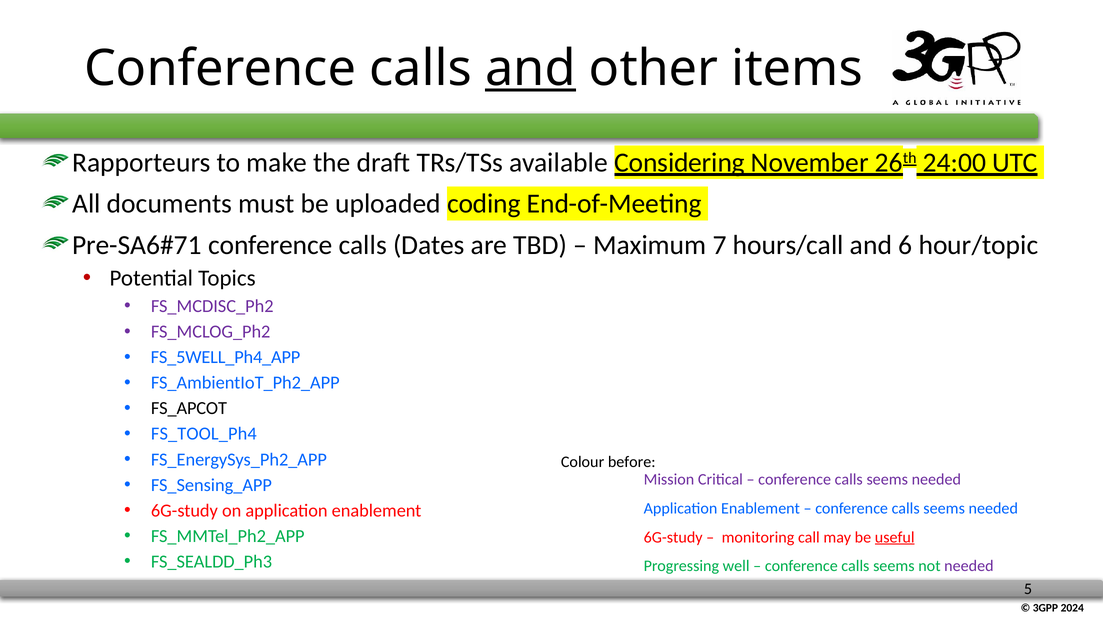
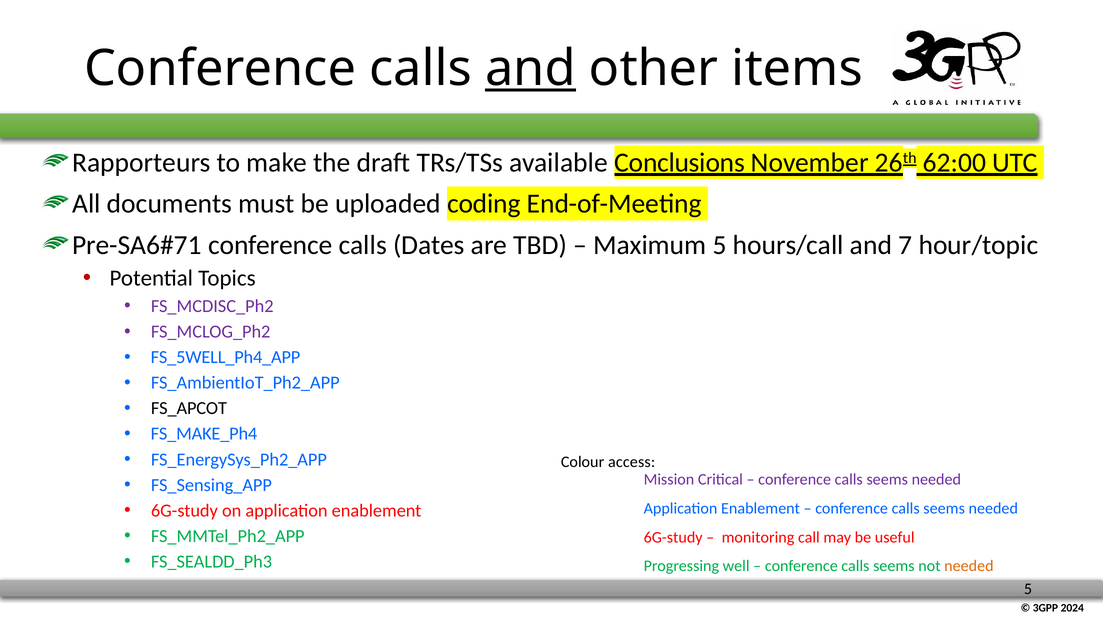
Considering: Considering -> Conclusions
24:00: 24:00 -> 62:00
Maximum 7: 7 -> 5
6: 6 -> 7
FS_TOOL_Ph4: FS_TOOL_Ph4 -> FS_MAKE_Ph4
before: before -> access
useful underline: present -> none
needed at (969, 567) colour: purple -> orange
